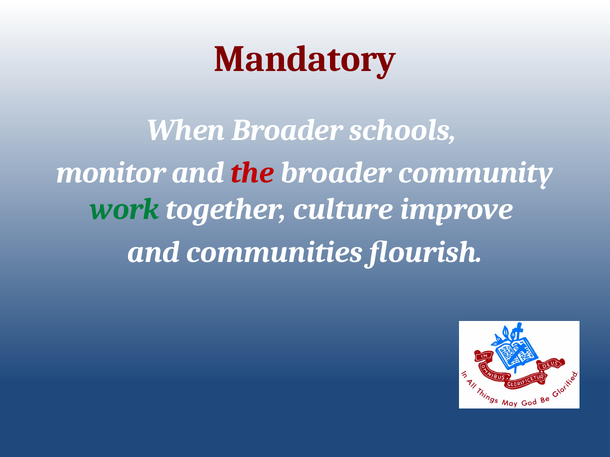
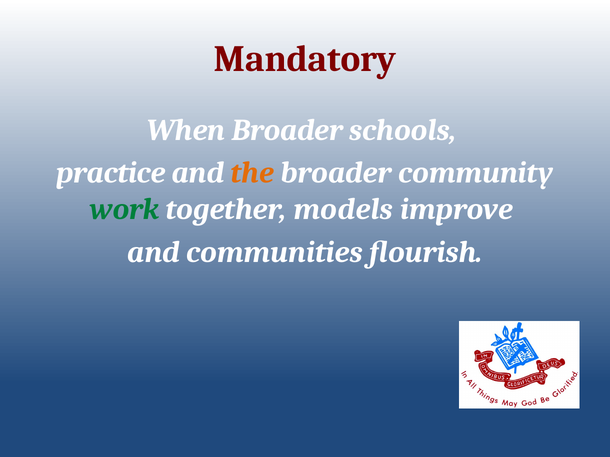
monitor: monitor -> practice
the colour: red -> orange
culture: culture -> models
